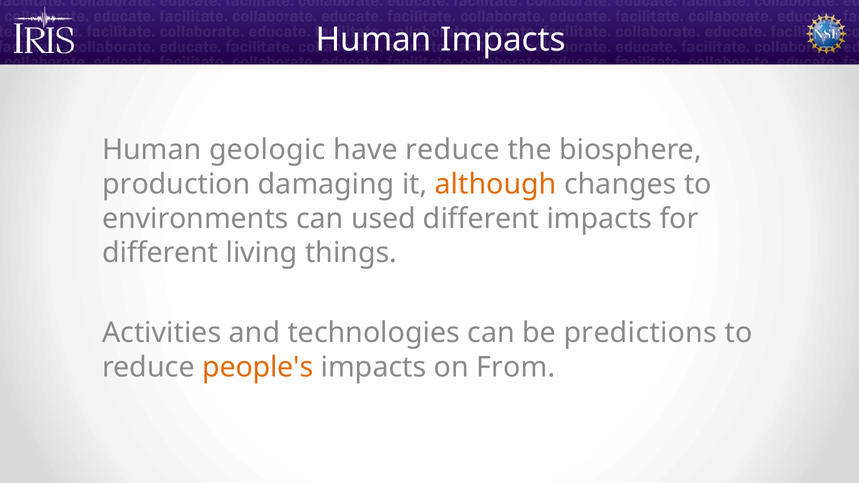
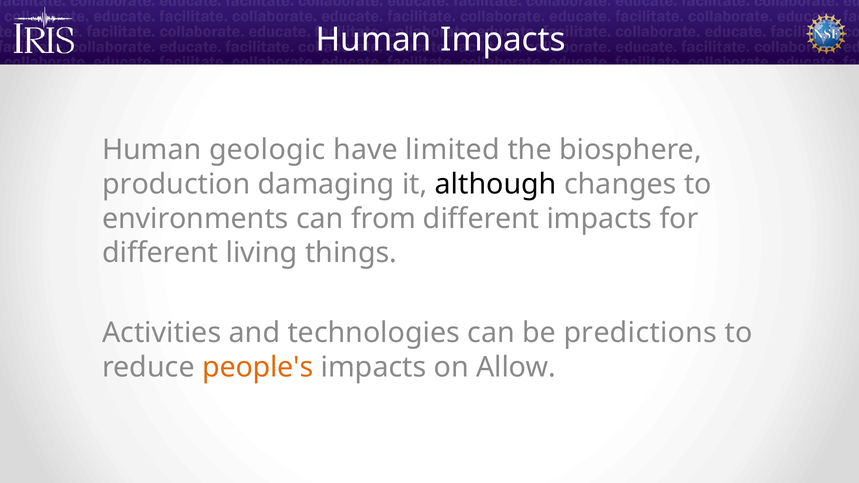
have reduce: reduce -> limited
although colour: orange -> black
used: used -> from
From: From -> Allow
